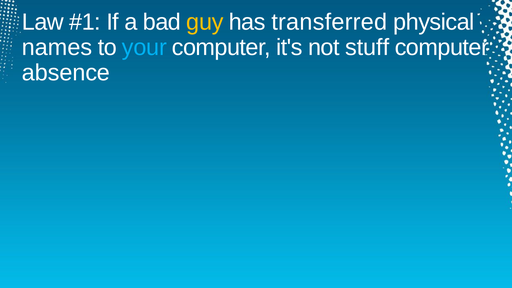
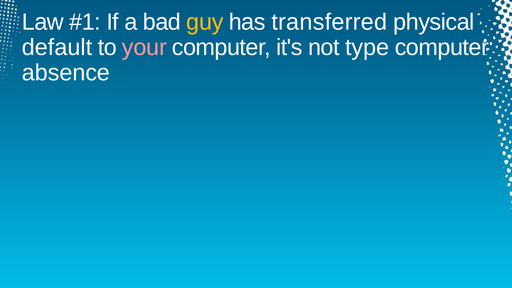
names: names -> default
your colour: light blue -> pink
stuff: stuff -> type
